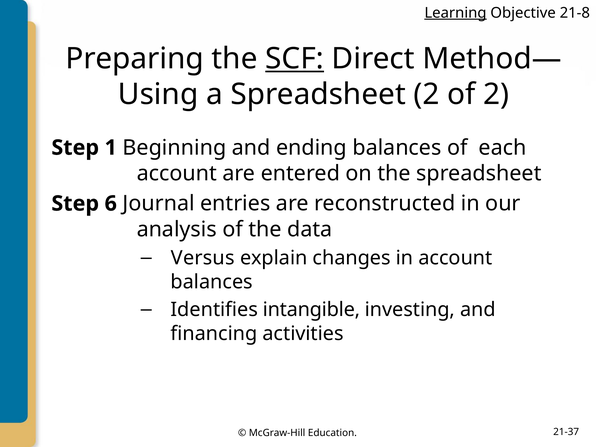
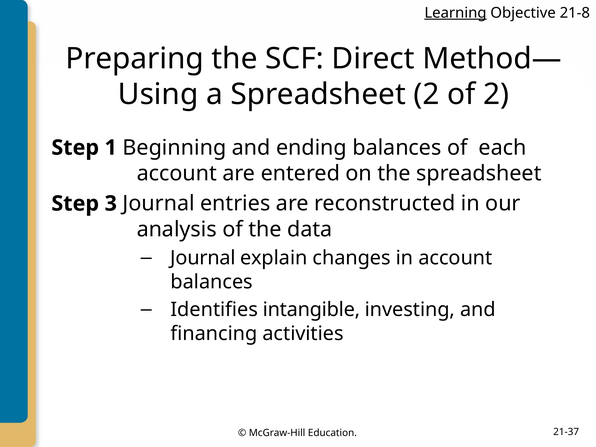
SCF underline: present -> none
6: 6 -> 3
Versus at (203, 258): Versus -> Journal
